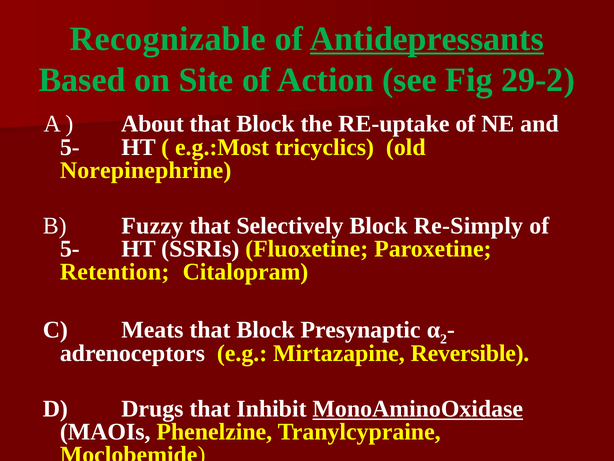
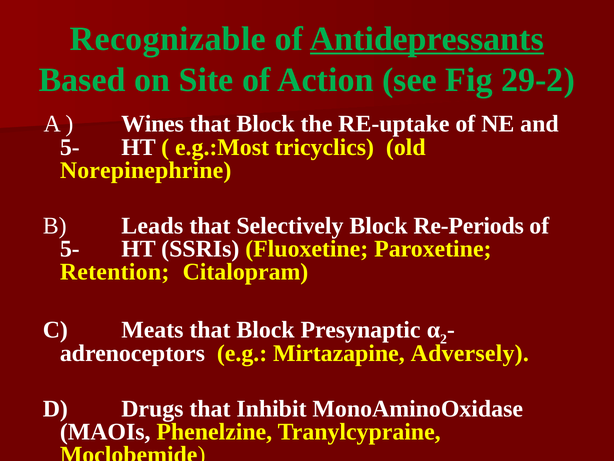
About: About -> Wines
Fuzzy: Fuzzy -> Leads
Re-Simply: Re-Simply -> Re-Periods
Reversible: Reversible -> Adversely
MonoAminoOxidase underline: present -> none
